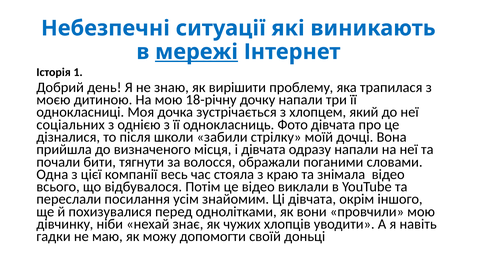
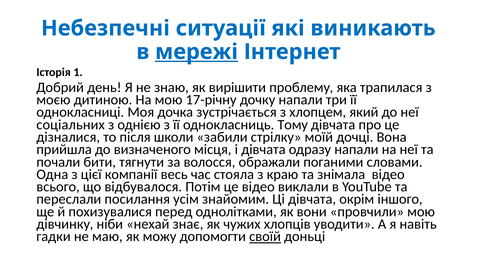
18-річну: 18-річну -> 17-річну
Фото: Фото -> Тому
своїй underline: none -> present
